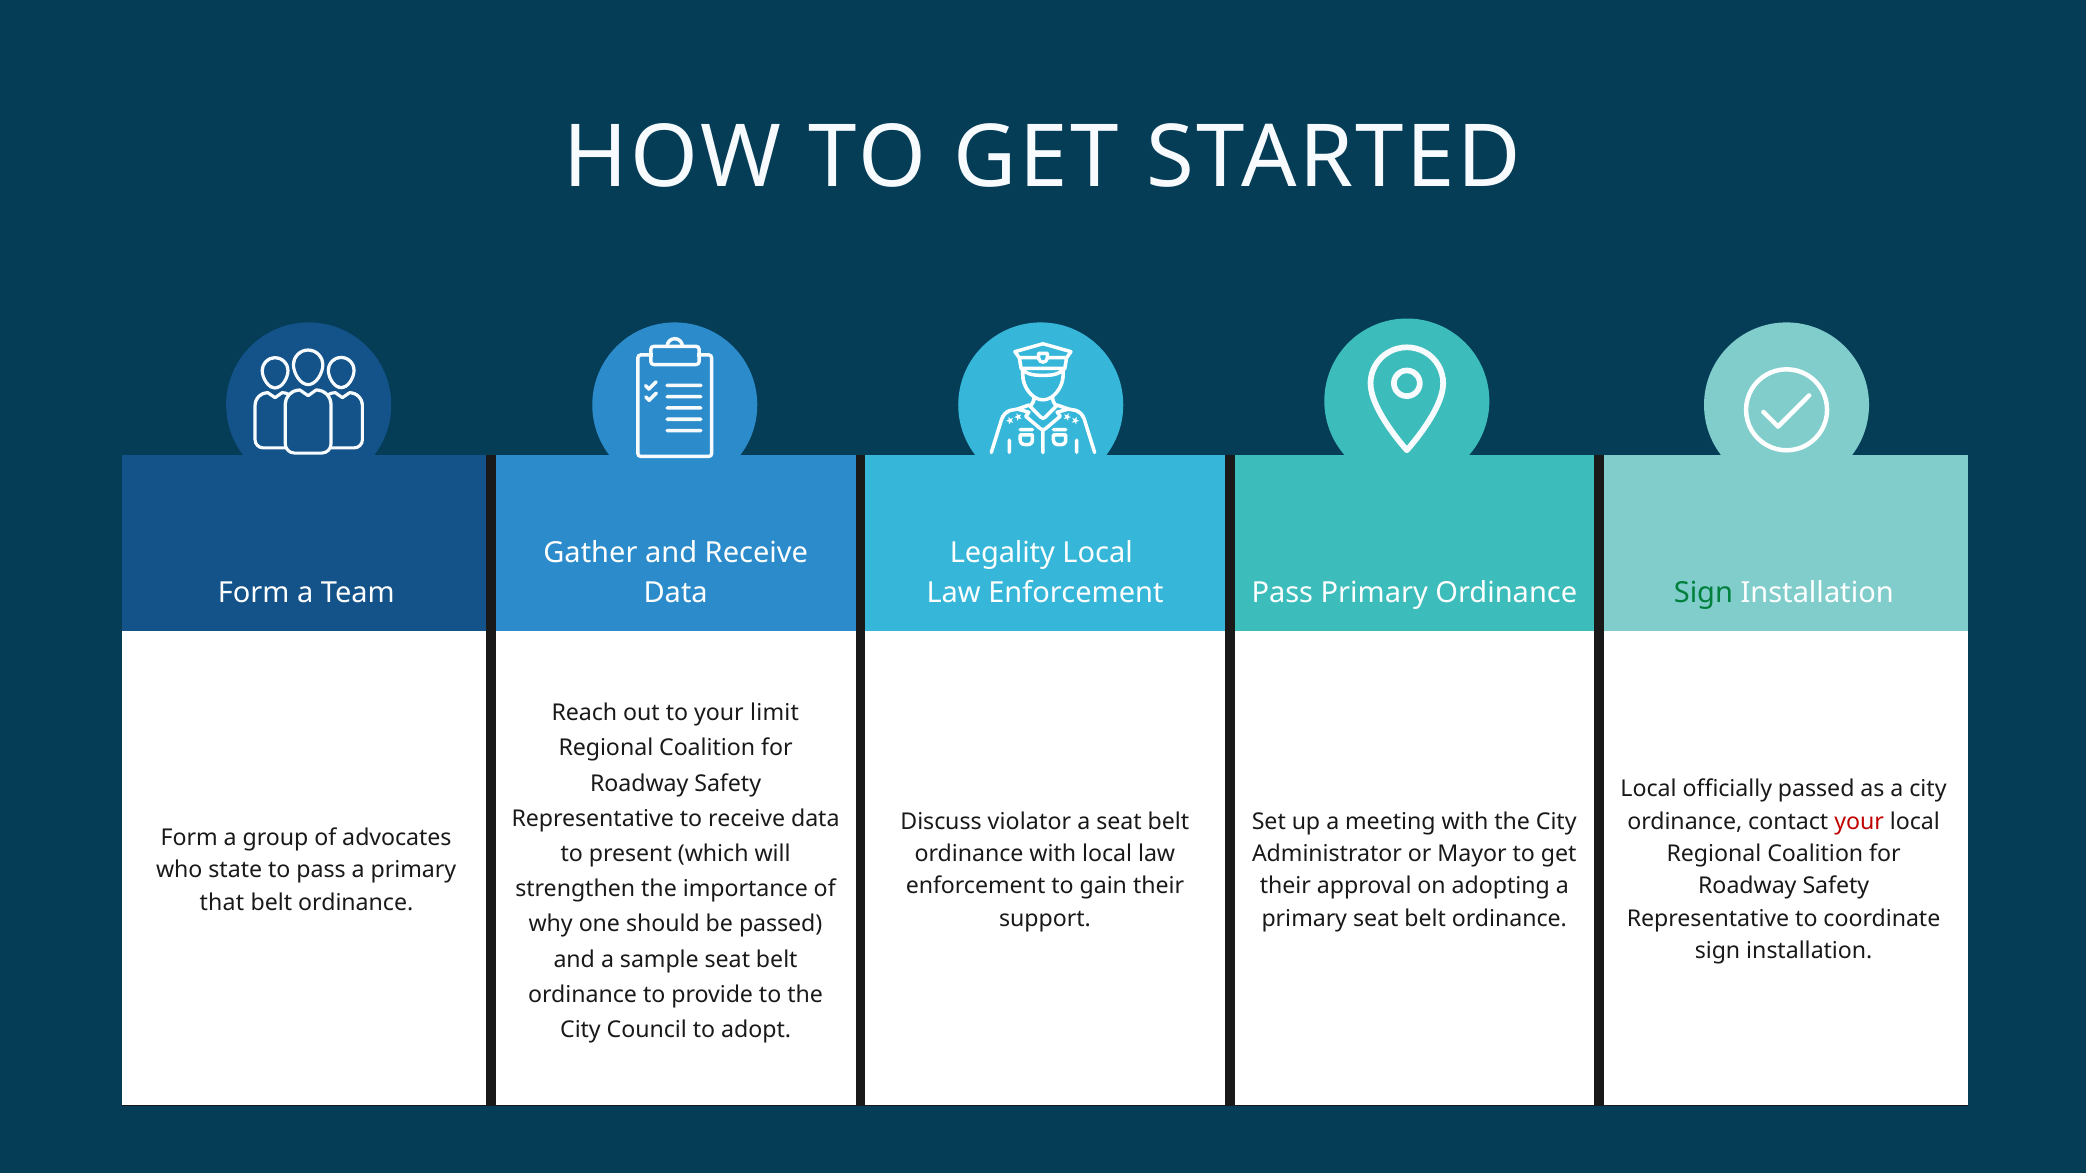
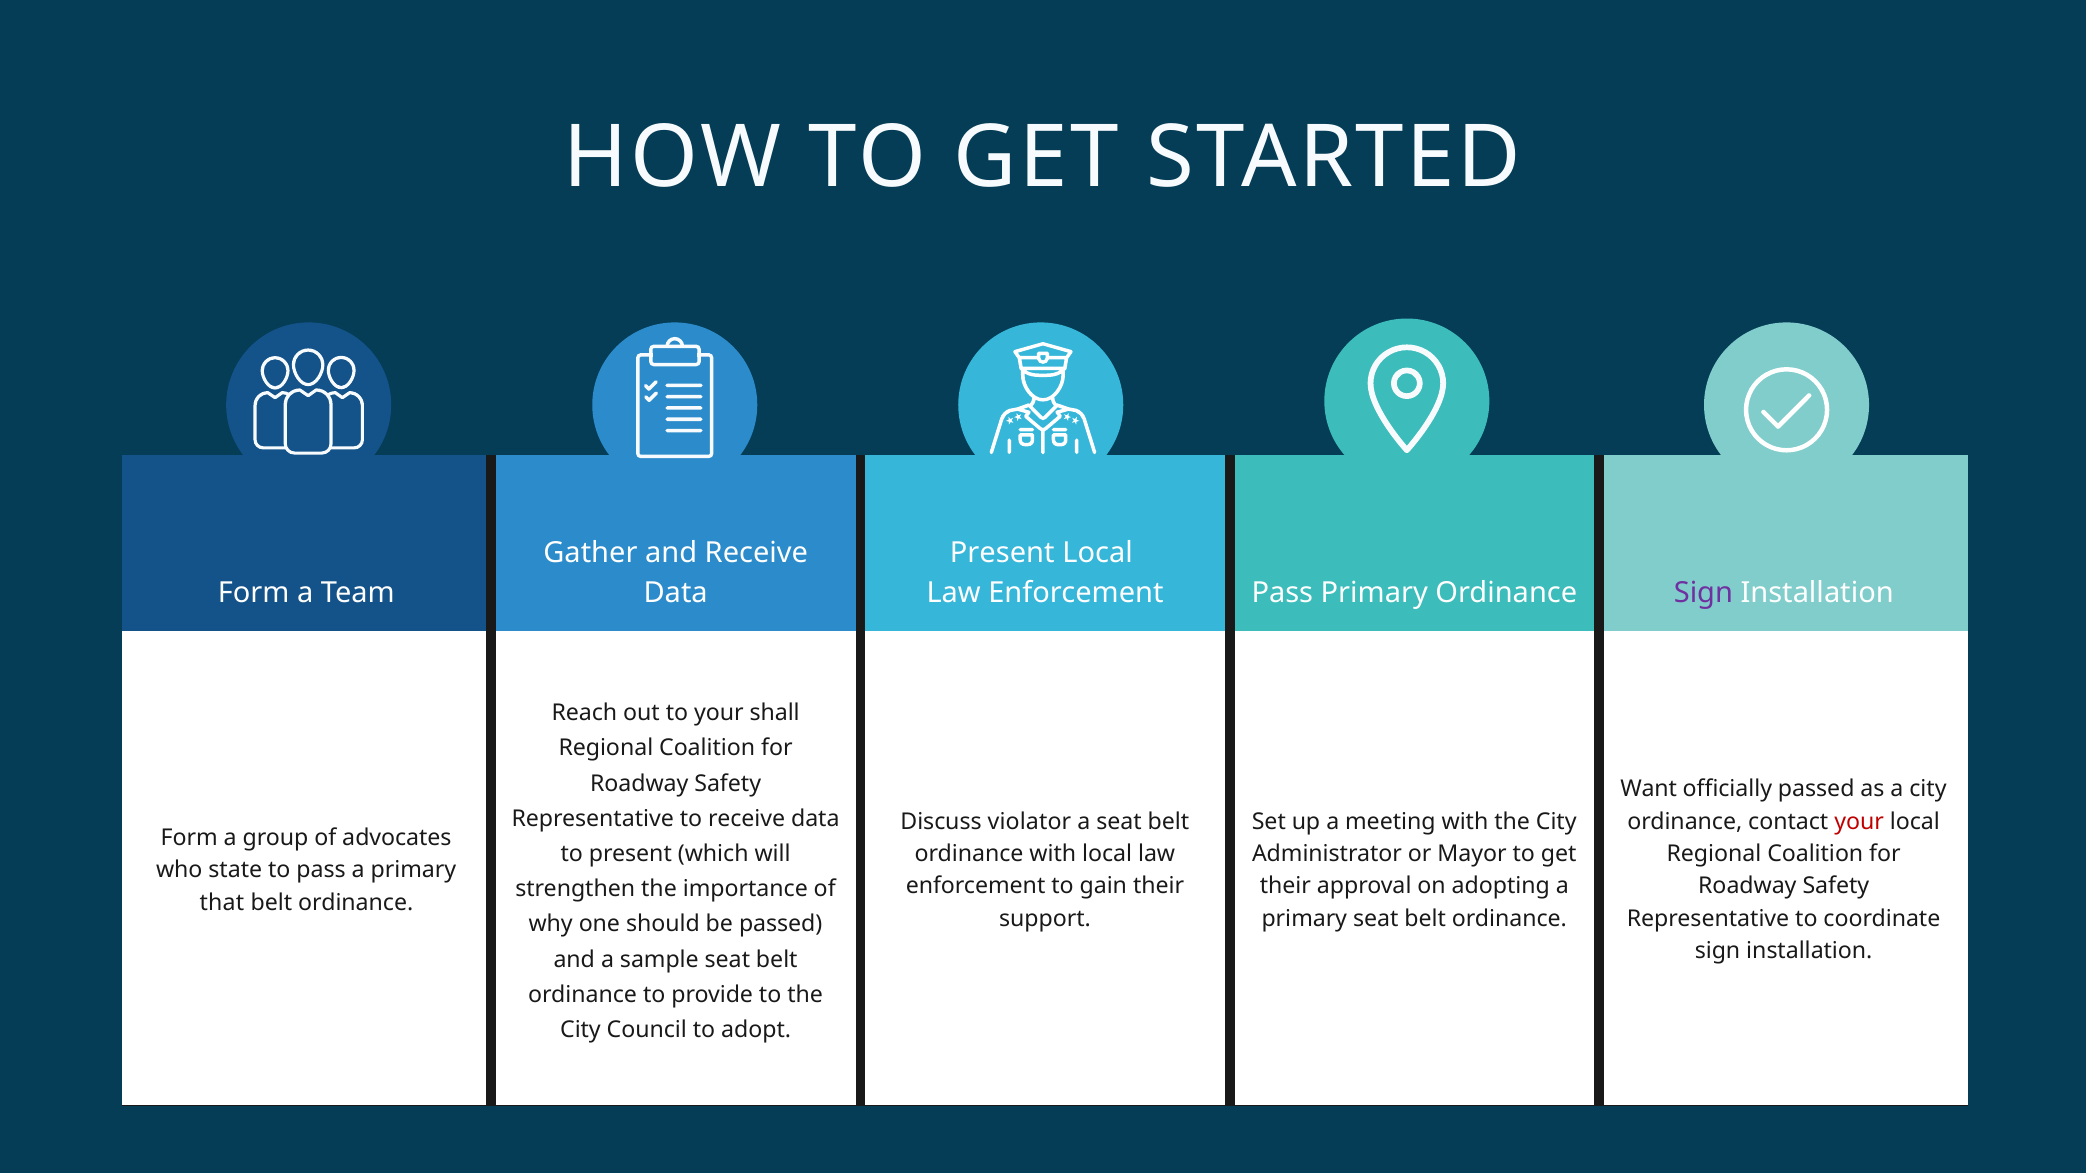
Legality at (1002, 553): Legality -> Present
Sign at (1703, 594) colour: green -> purple
limit: limit -> shall
Local at (1649, 789): Local -> Want
